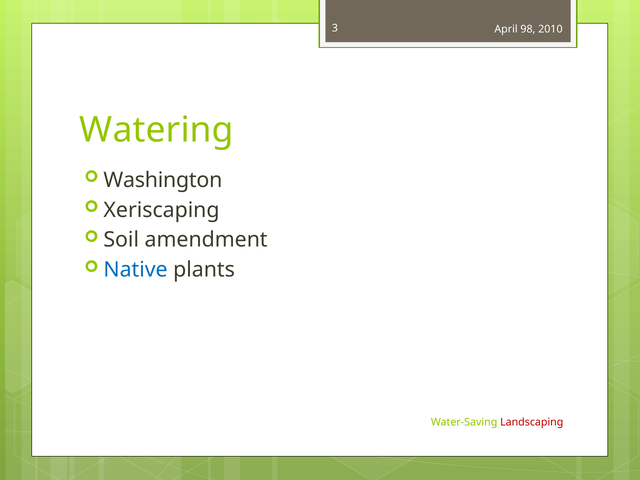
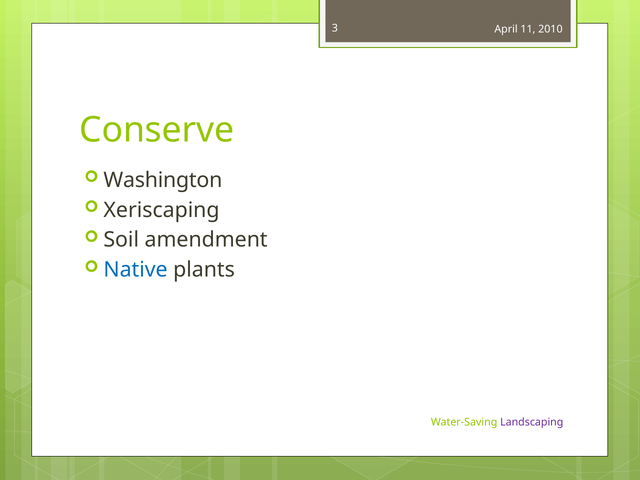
98: 98 -> 11
Watering: Watering -> Conserve
Landscaping colour: red -> purple
